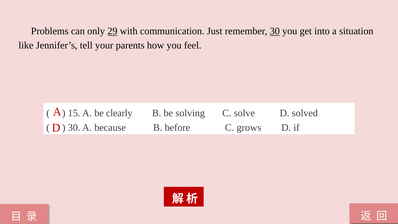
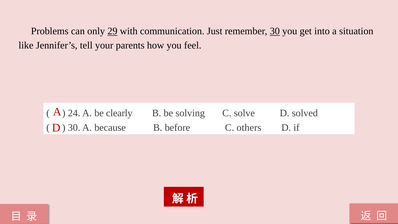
15: 15 -> 24
grows: grows -> others
